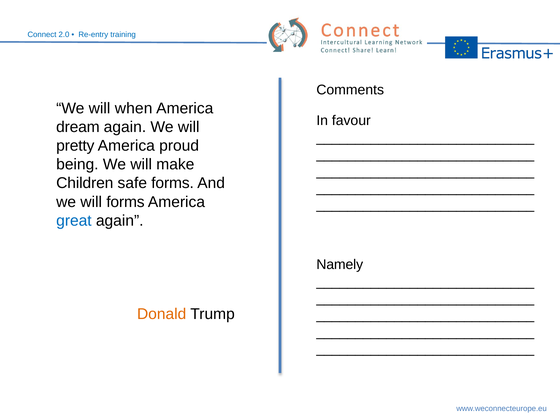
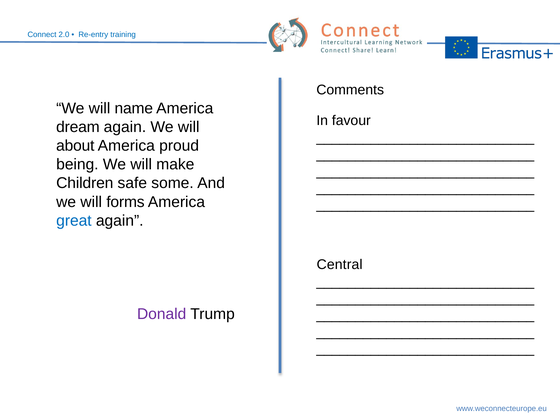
when: when -> name
pretty: pretty -> about
safe forms: forms -> some
Namely: Namely -> Central
Donald colour: orange -> purple
